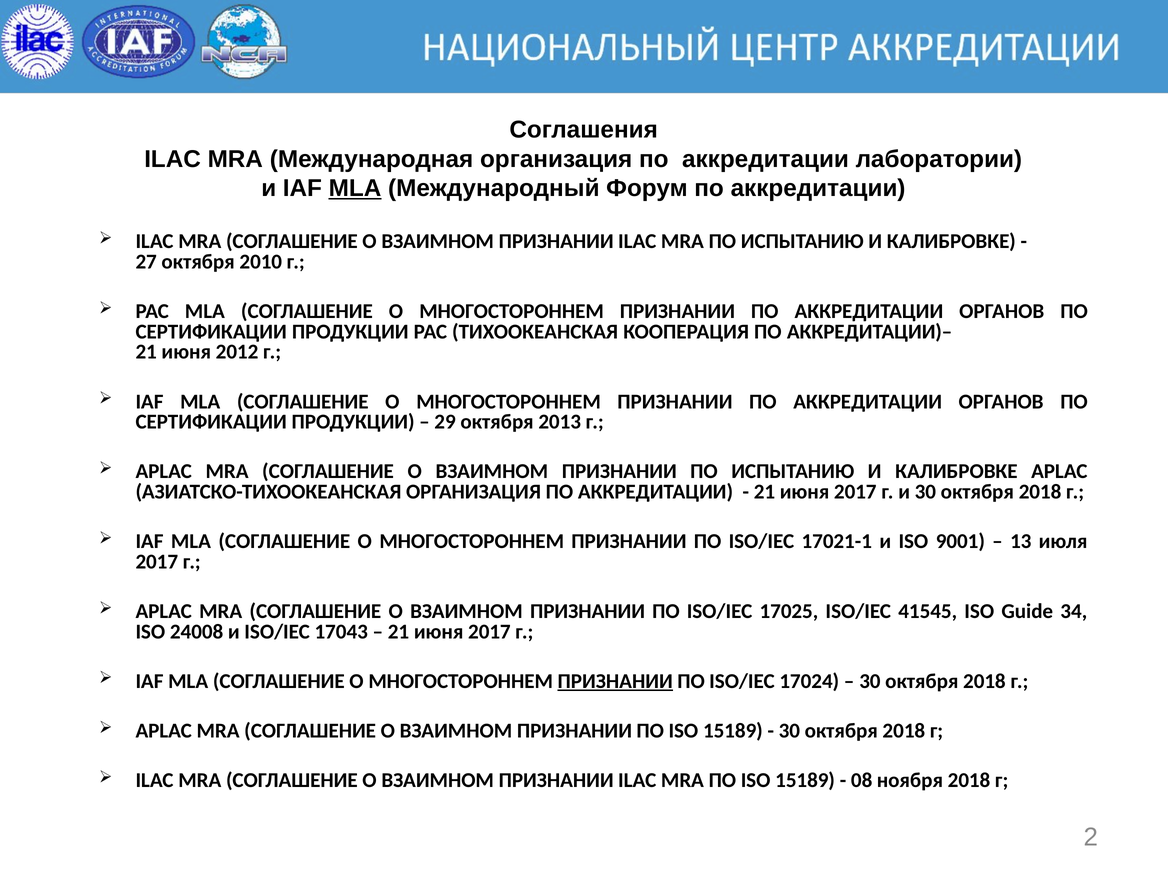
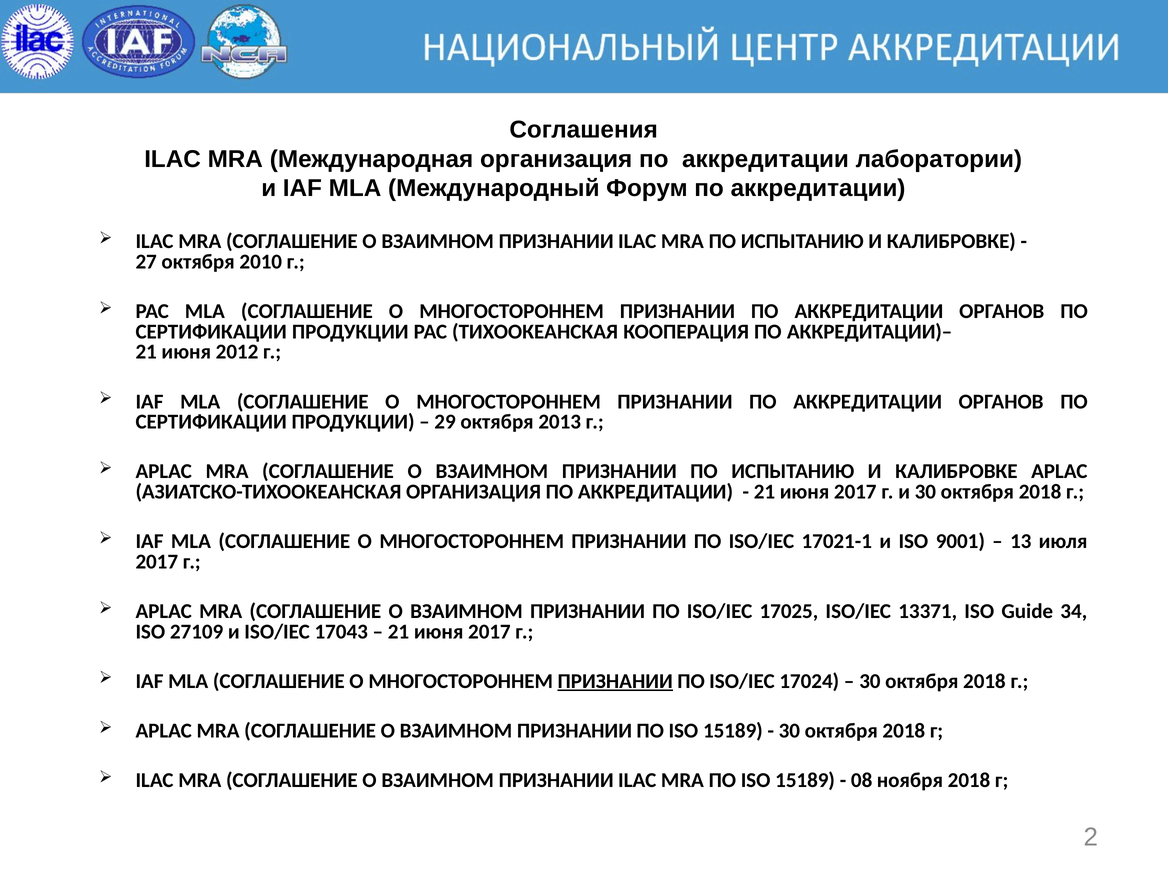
MLA at (355, 188) underline: present -> none
41545: 41545 -> 13371
24008: 24008 -> 27109
